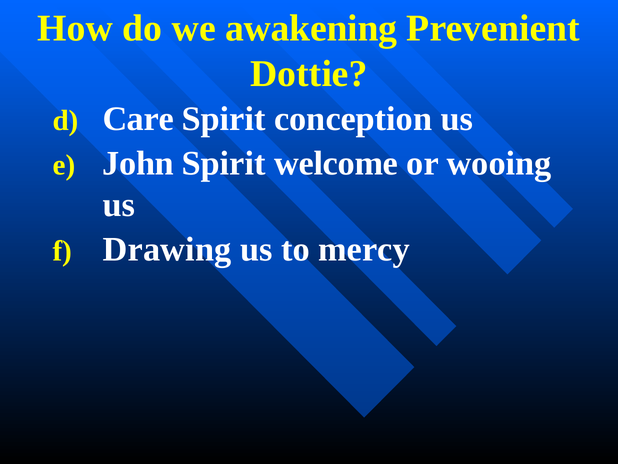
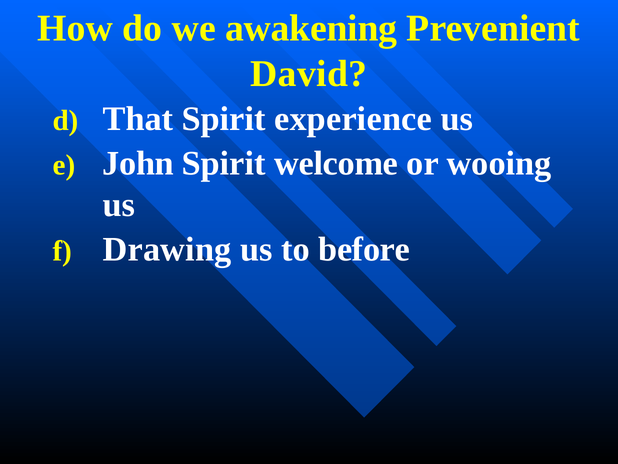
Dottie: Dottie -> David
Care: Care -> That
conception: conception -> experience
mercy: mercy -> before
